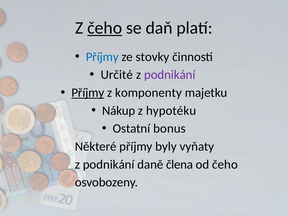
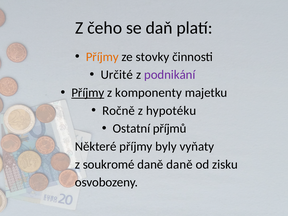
čeho at (105, 28) underline: present -> none
Příjmy at (102, 57) colour: blue -> orange
Nákup: Nákup -> Ročně
bonus: bonus -> příjmů
podnikání at (109, 164): podnikání -> soukromé
daně člena: člena -> daně
od čeho: čeho -> zisku
